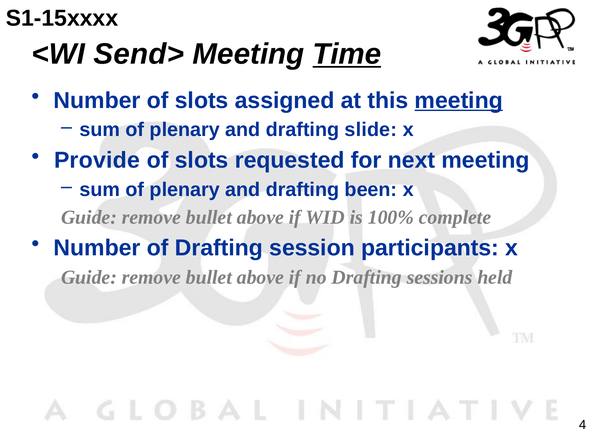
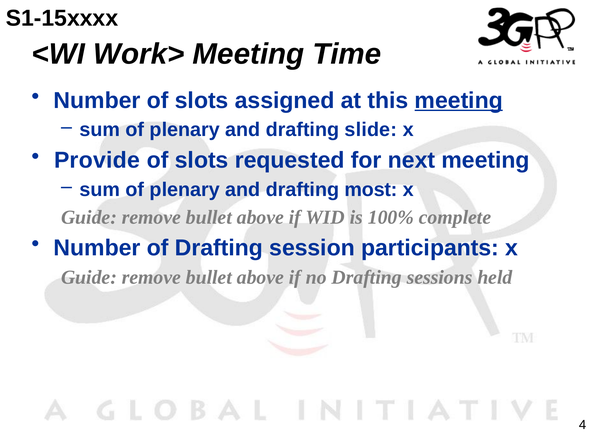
Send>: Send> -> Work>
Time underline: present -> none
been: been -> most
